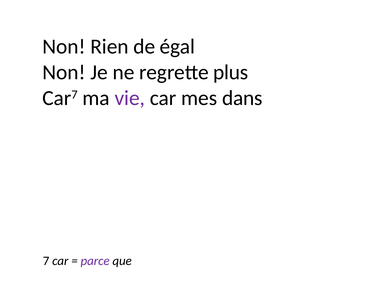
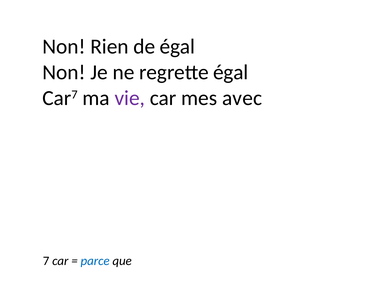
regrette plus: plus -> égal
dans: dans -> avec
parce colour: purple -> blue
